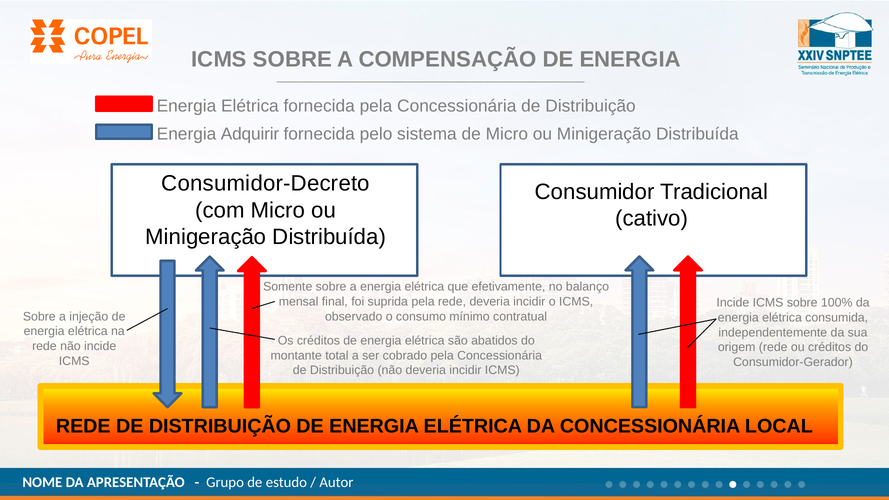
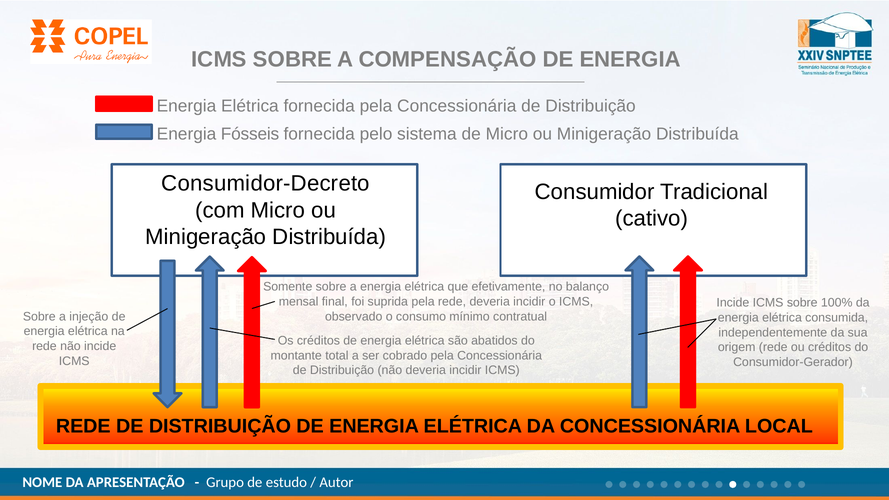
Adquirir: Adquirir -> Fósseis
